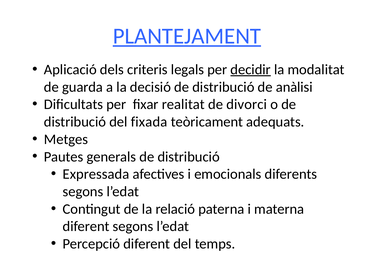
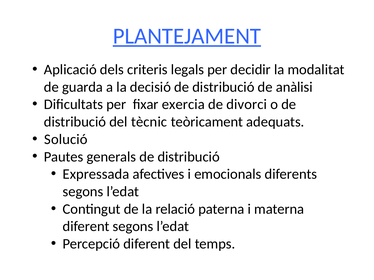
decidir underline: present -> none
realitat: realitat -> exercia
fixada: fixada -> tècnic
Metges: Metges -> Solució
